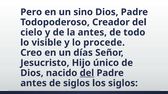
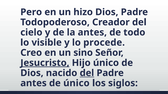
sino: sino -> hizo
días: días -> sino
Jesucristo underline: none -> present
de siglos: siglos -> único
